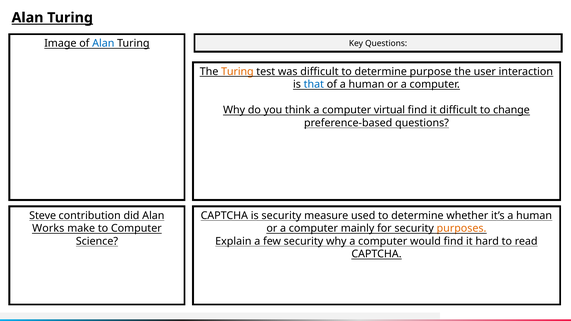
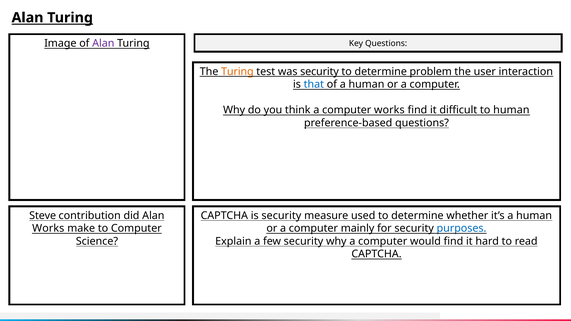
Alan at (103, 43) colour: blue -> purple
was difficult: difficult -> security
purpose: purpose -> problem
computer virtual: virtual -> works
to change: change -> human
purposes colour: orange -> blue
